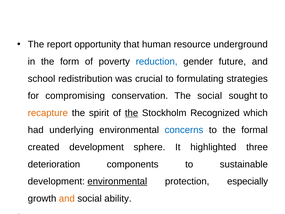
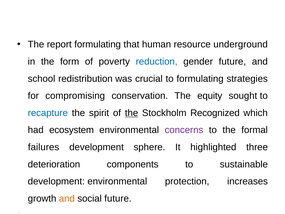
report opportunity: opportunity -> formulating
The social: social -> equity
recapture colour: orange -> blue
underlying: underlying -> ecosystem
concerns colour: blue -> purple
created: created -> failures
environmental at (117, 181) underline: present -> none
especially: especially -> increases
social ability: ability -> future
